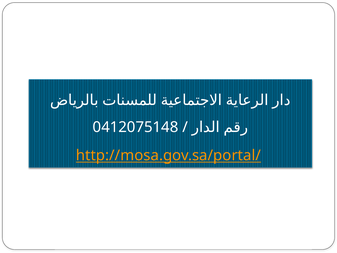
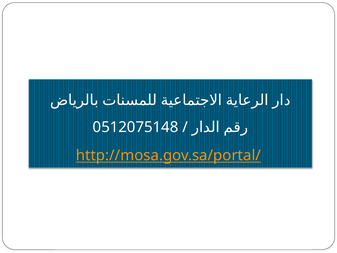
0412075148: 0412075148 -> 0512075148
